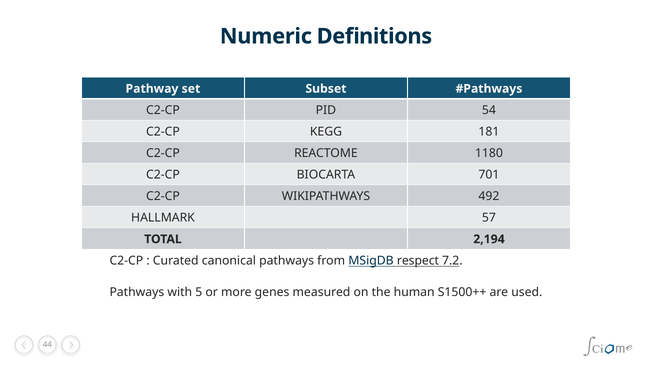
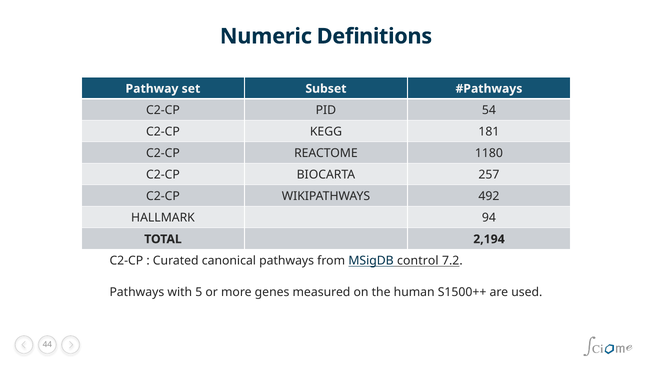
701: 701 -> 257
57: 57 -> 94
respect: respect -> control
